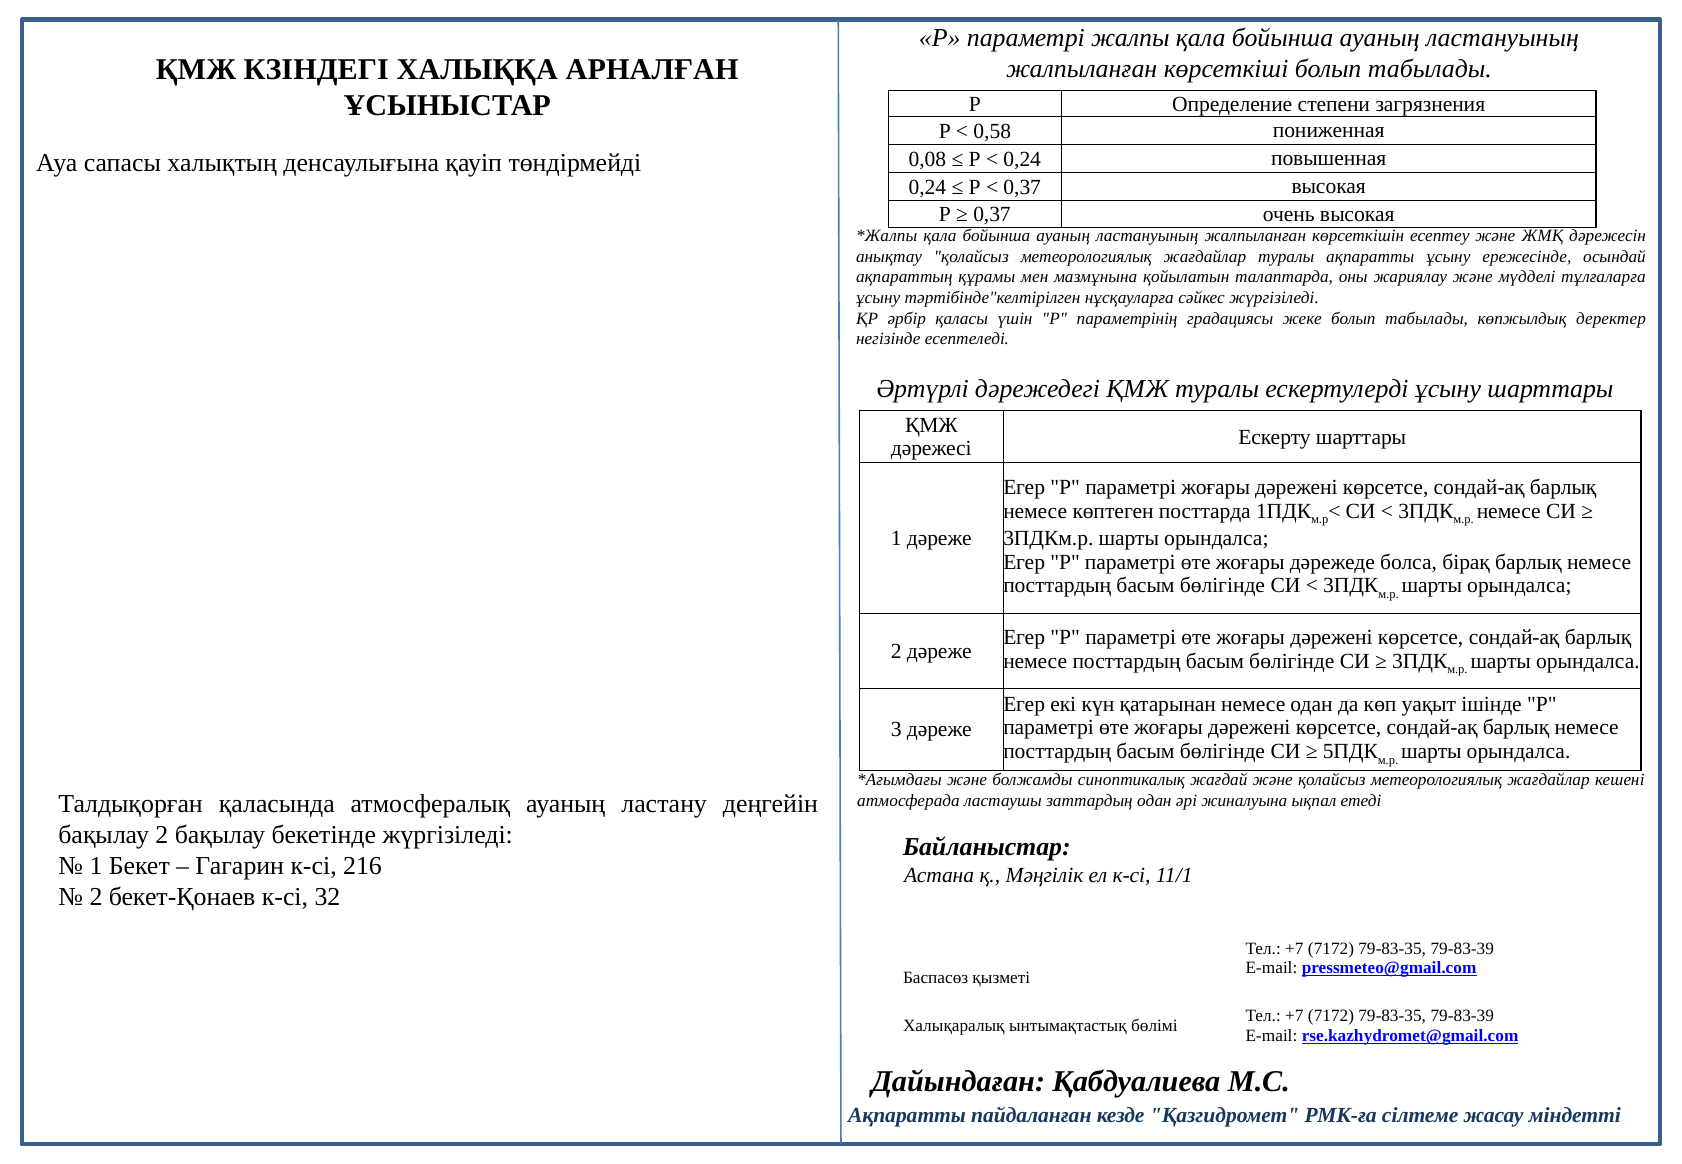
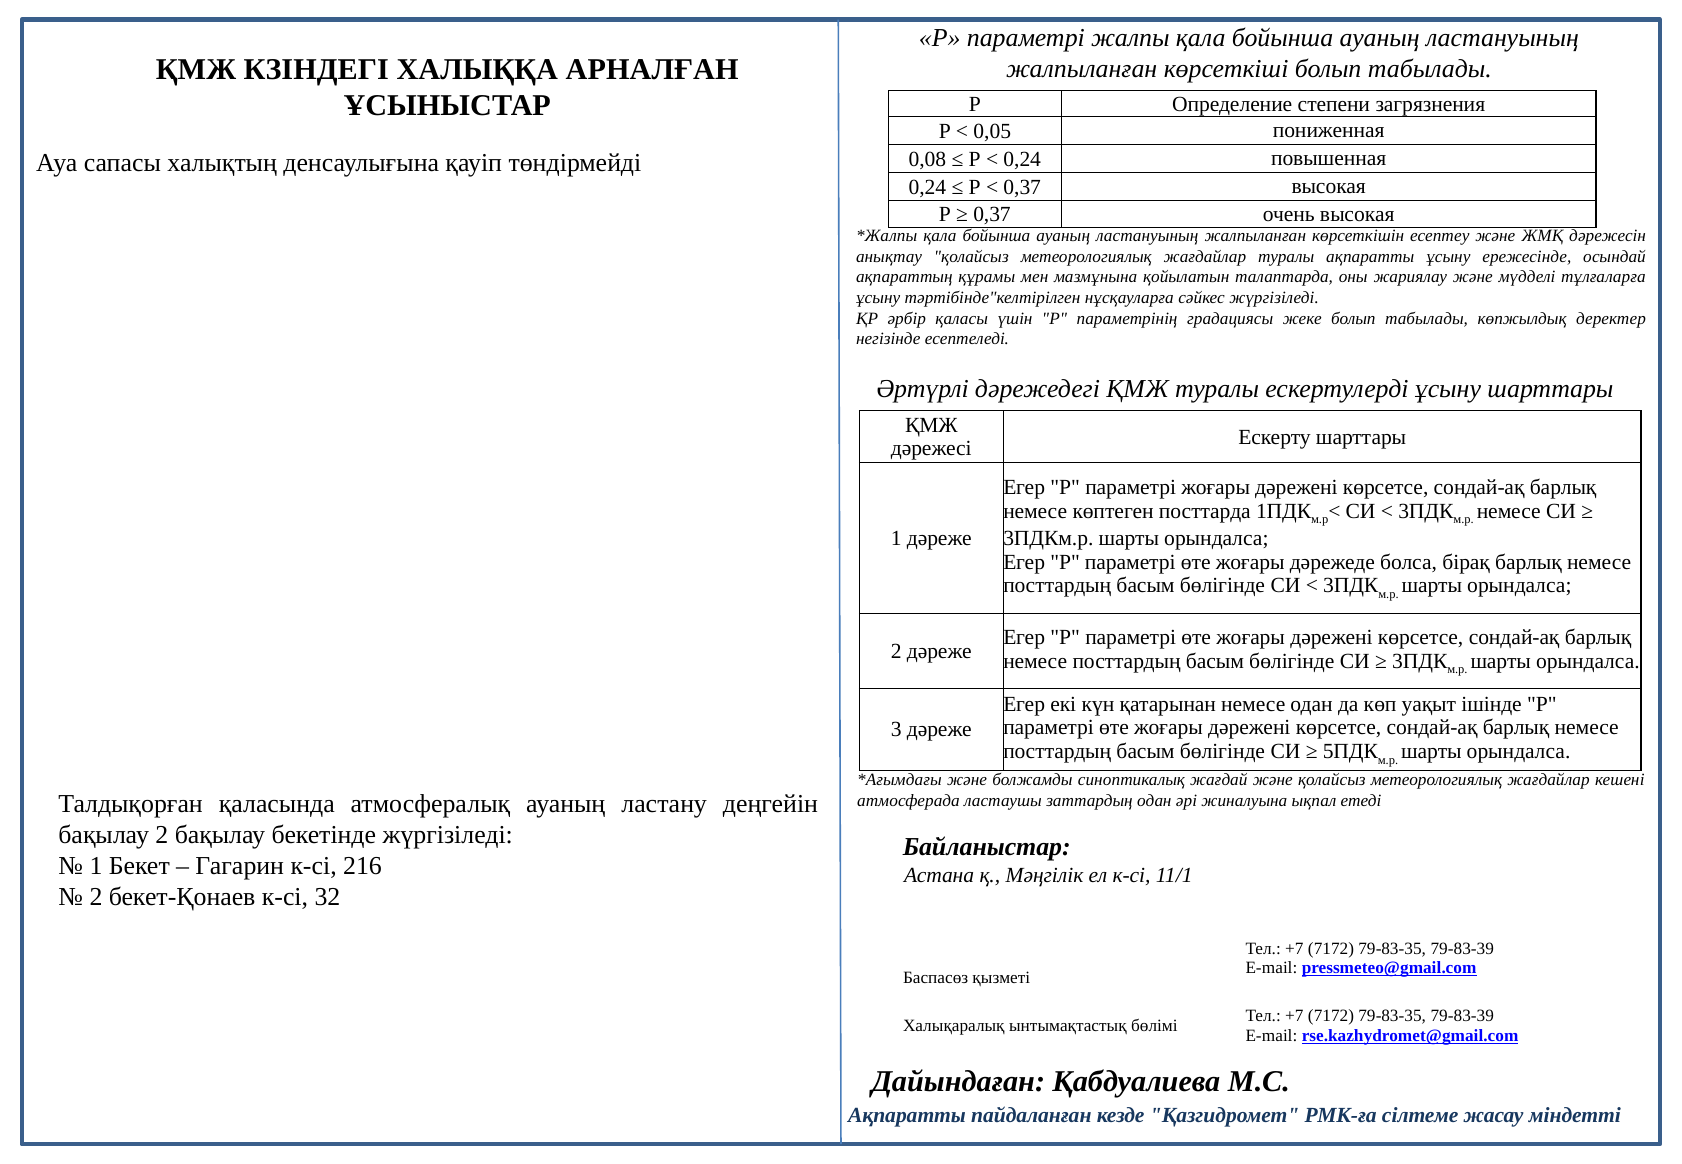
0,58: 0,58 -> 0,05
